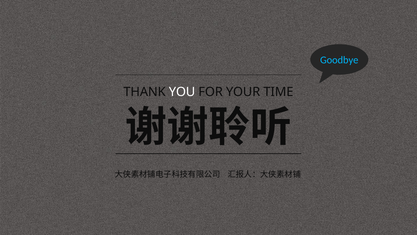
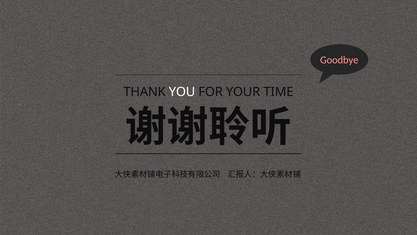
Goodbye colour: light blue -> pink
